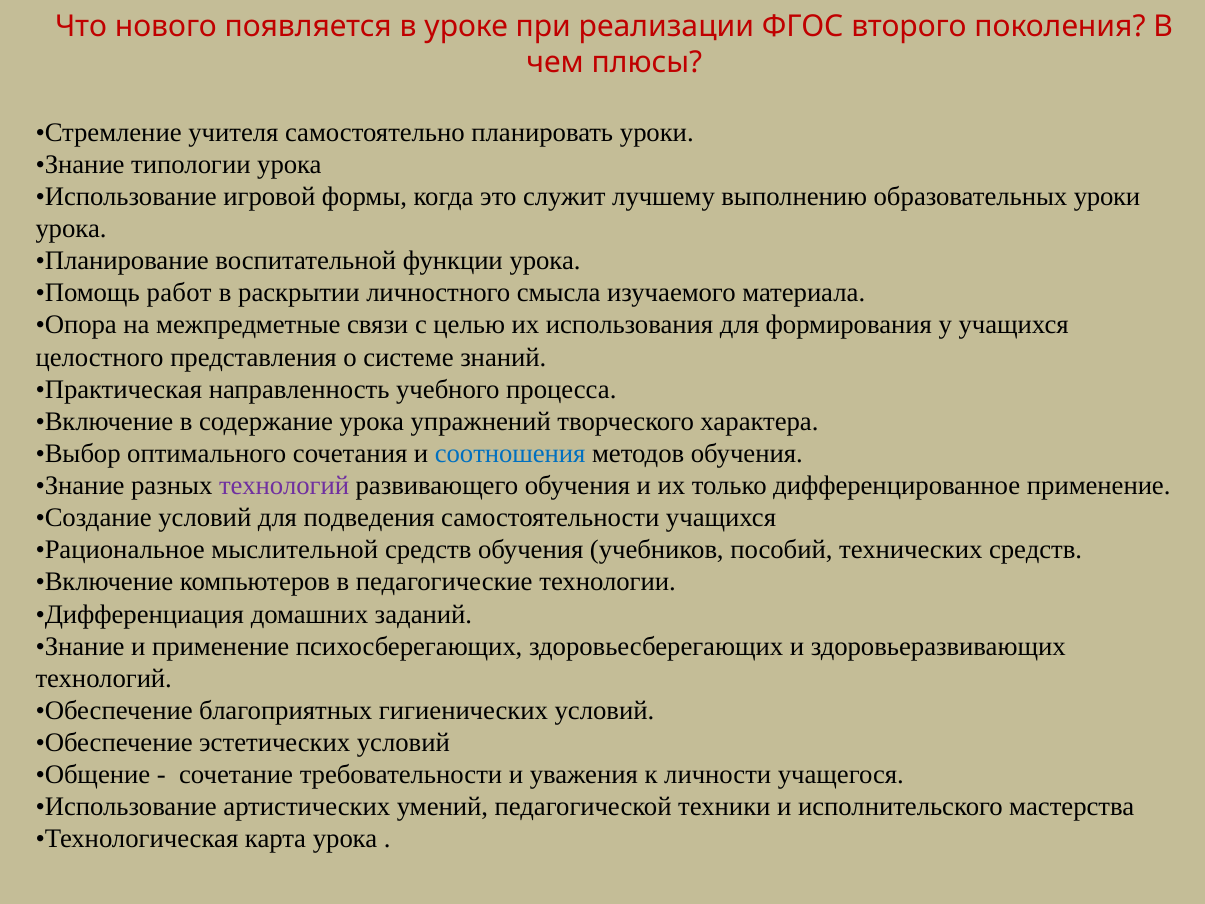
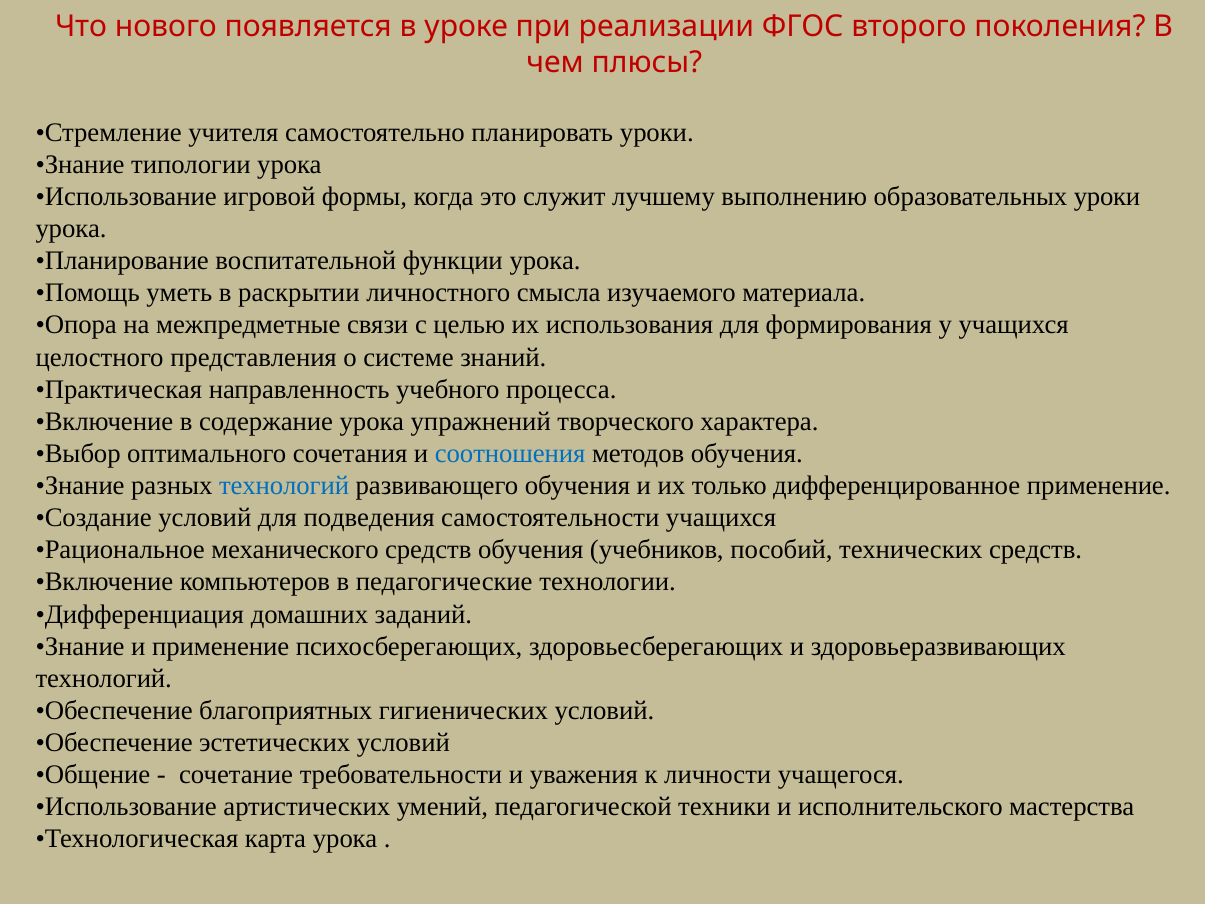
работ: работ -> уметь
технологий at (284, 486) colour: purple -> blue
мыслительной: мыслительной -> механического
